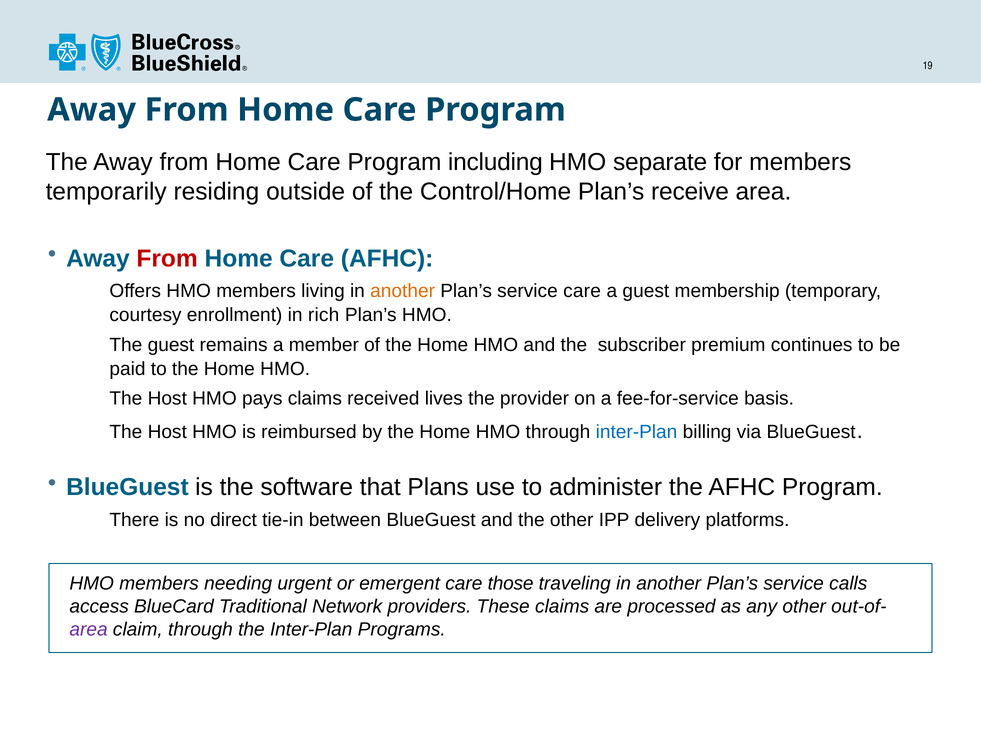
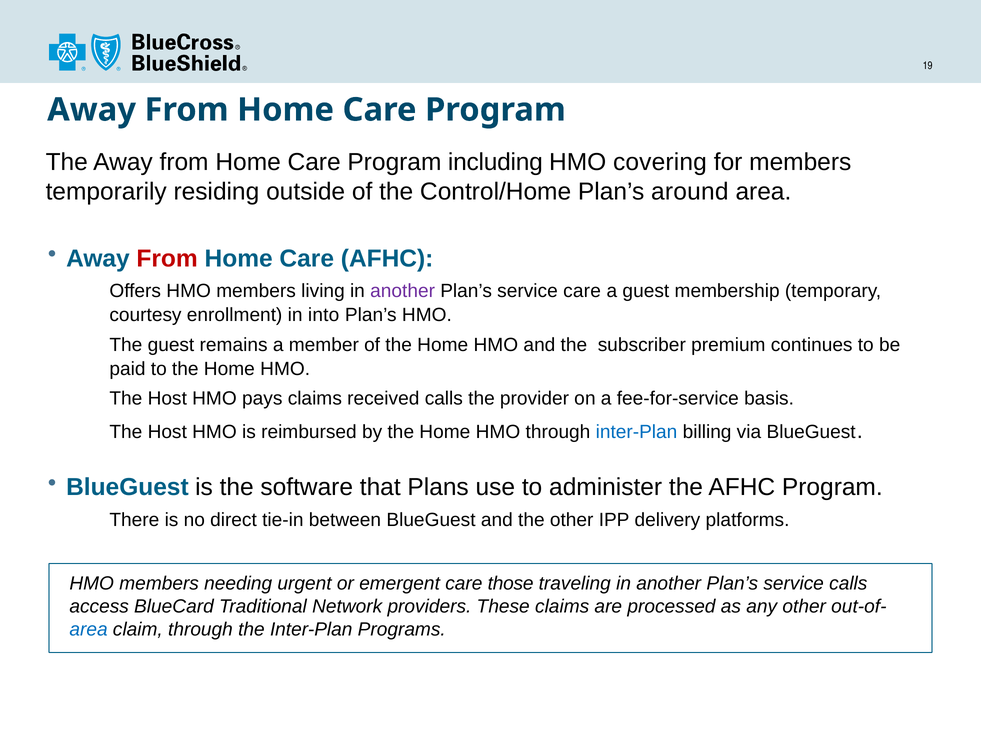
separate: separate -> covering
receive: receive -> around
another at (403, 291) colour: orange -> purple
rich: rich -> into
received lives: lives -> calls
area at (89, 629) colour: purple -> blue
